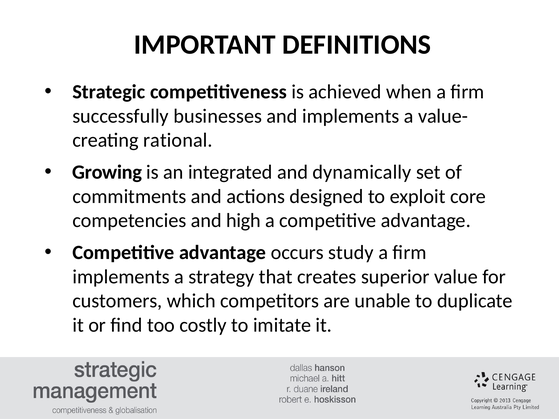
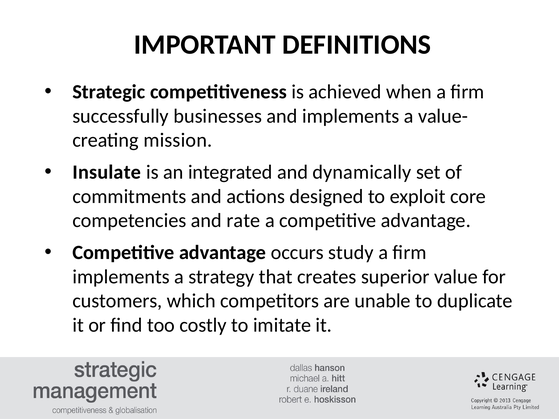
rational: rational -> mission
Growing: Growing -> Insulate
high: high -> rate
